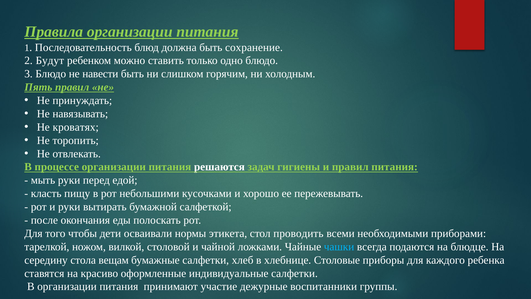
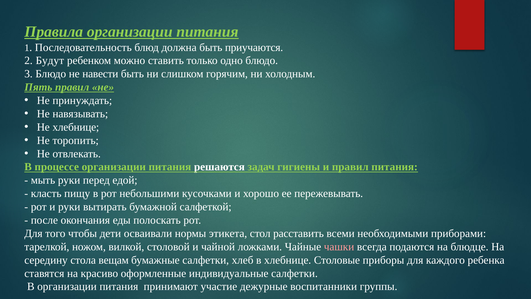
сохранение: сохранение -> приучаются
Не кроватях: кроватях -> хлебнице
проводить: проводить -> расставить
чашки colour: light blue -> pink
